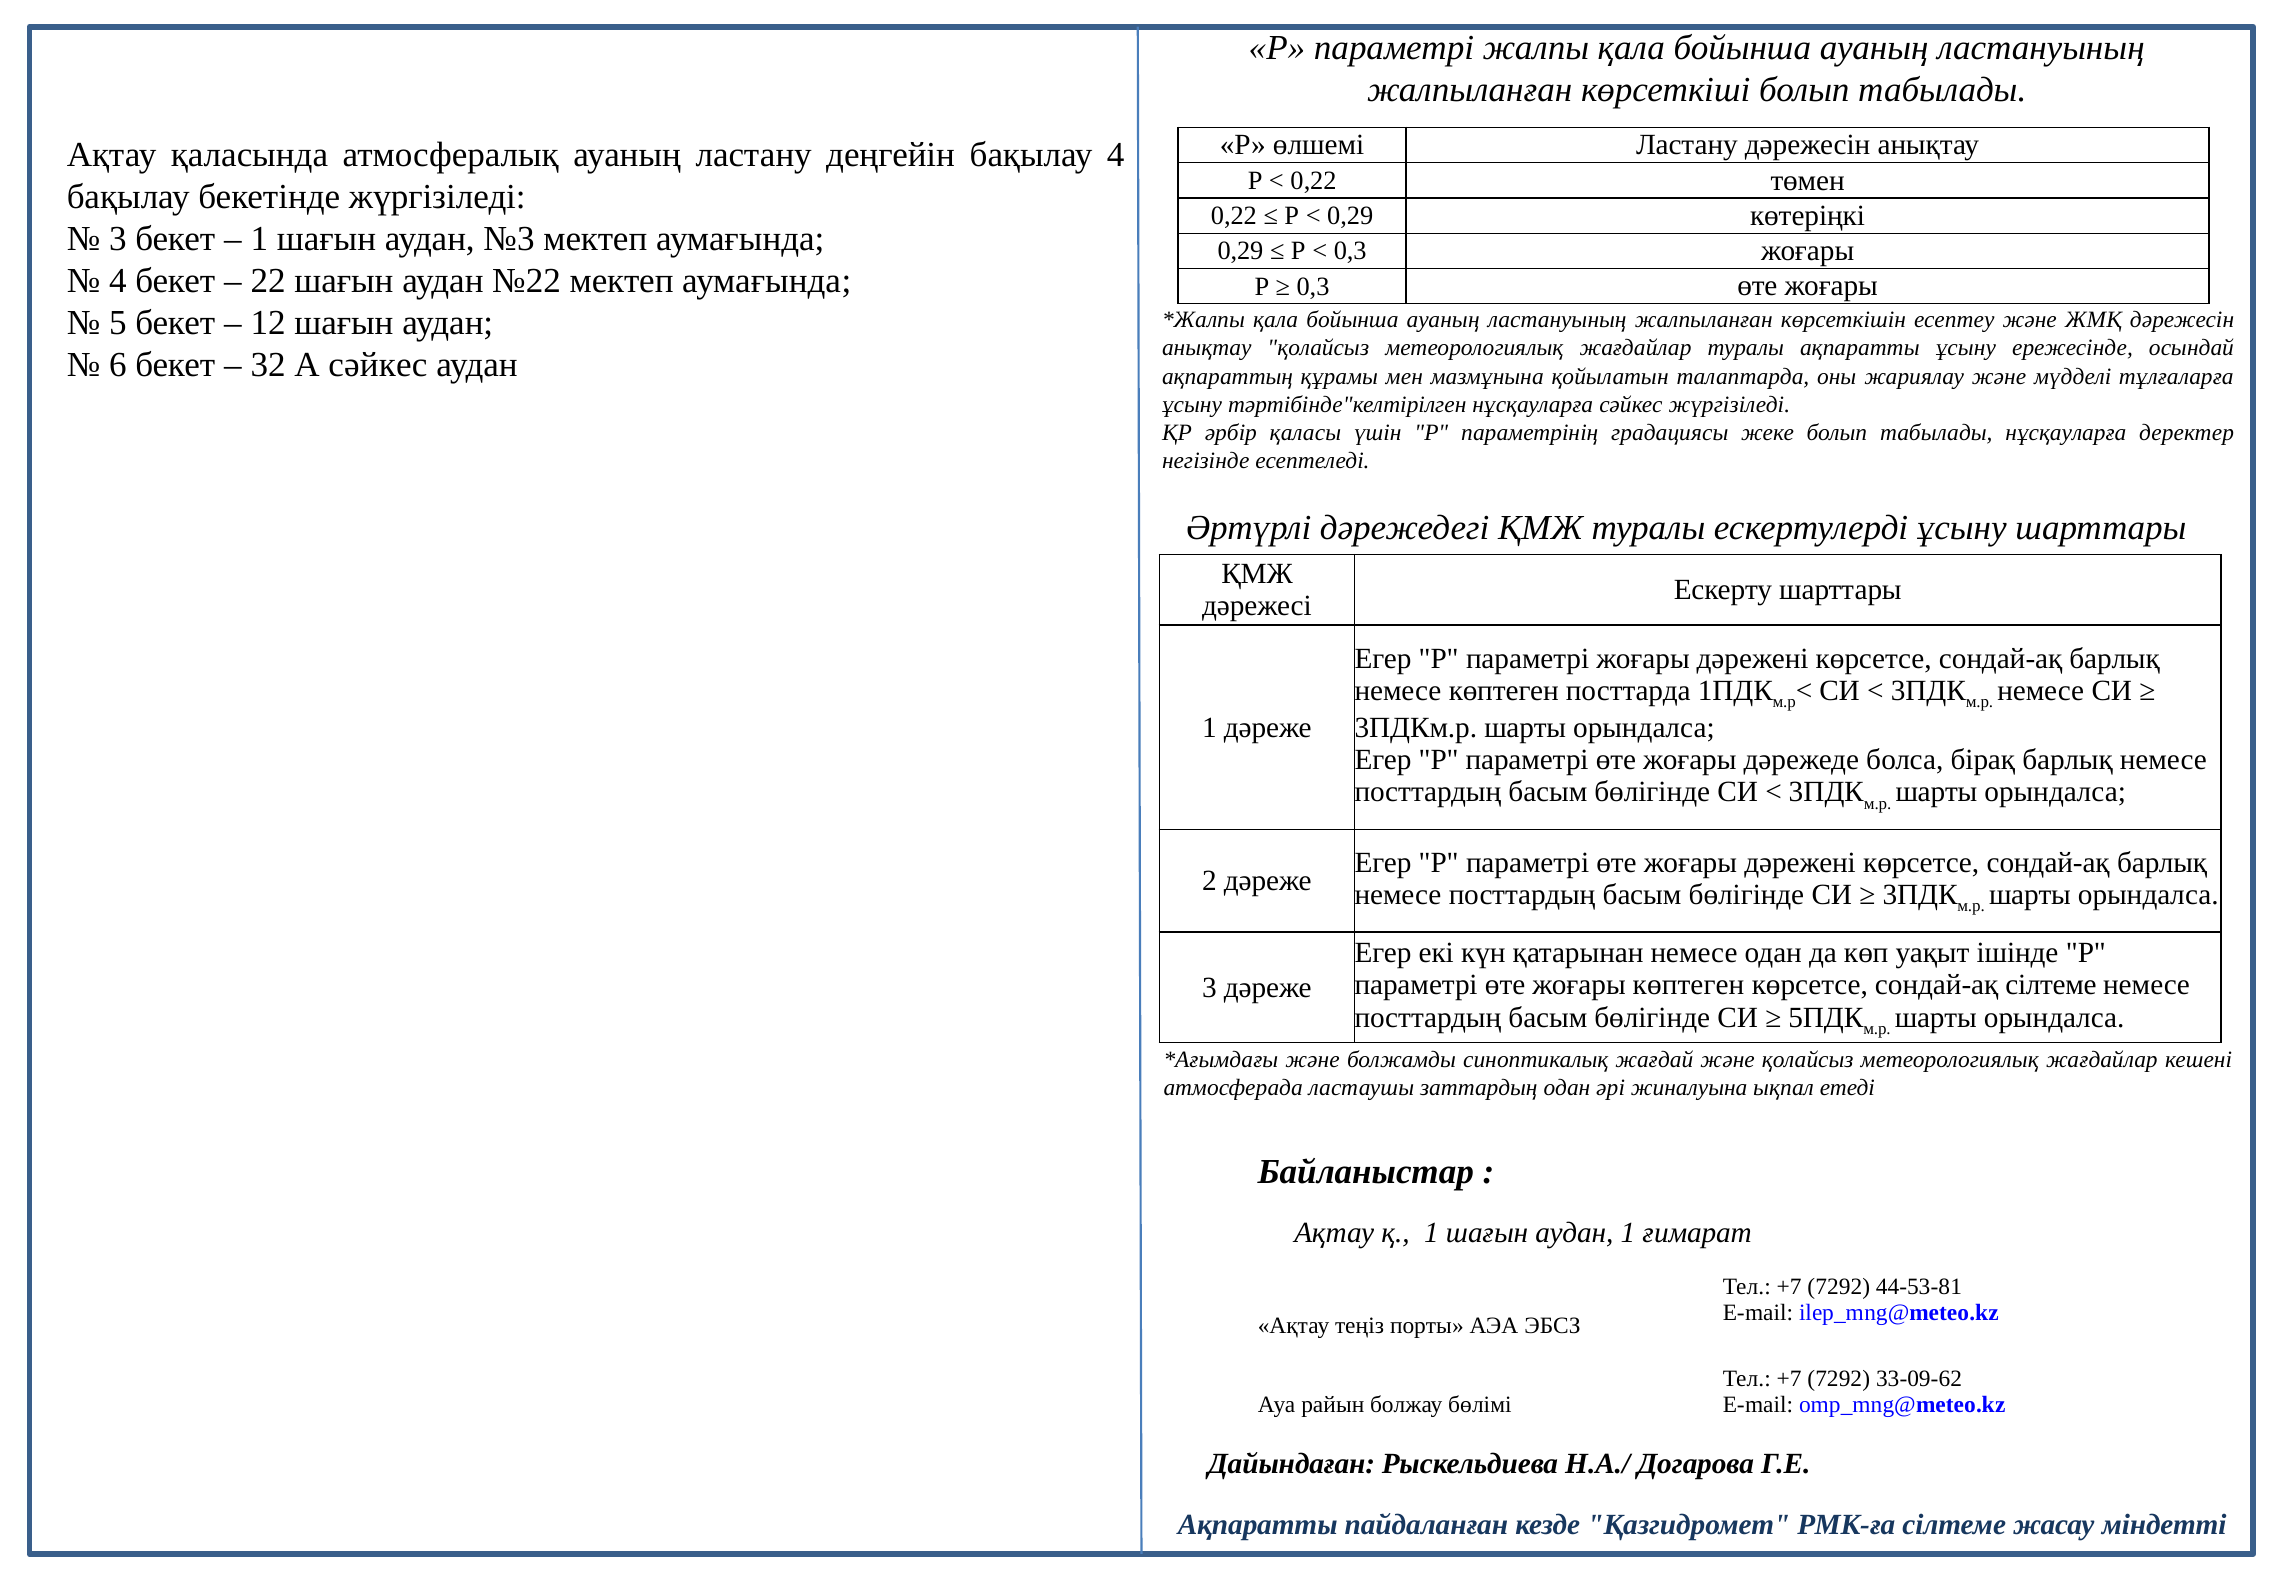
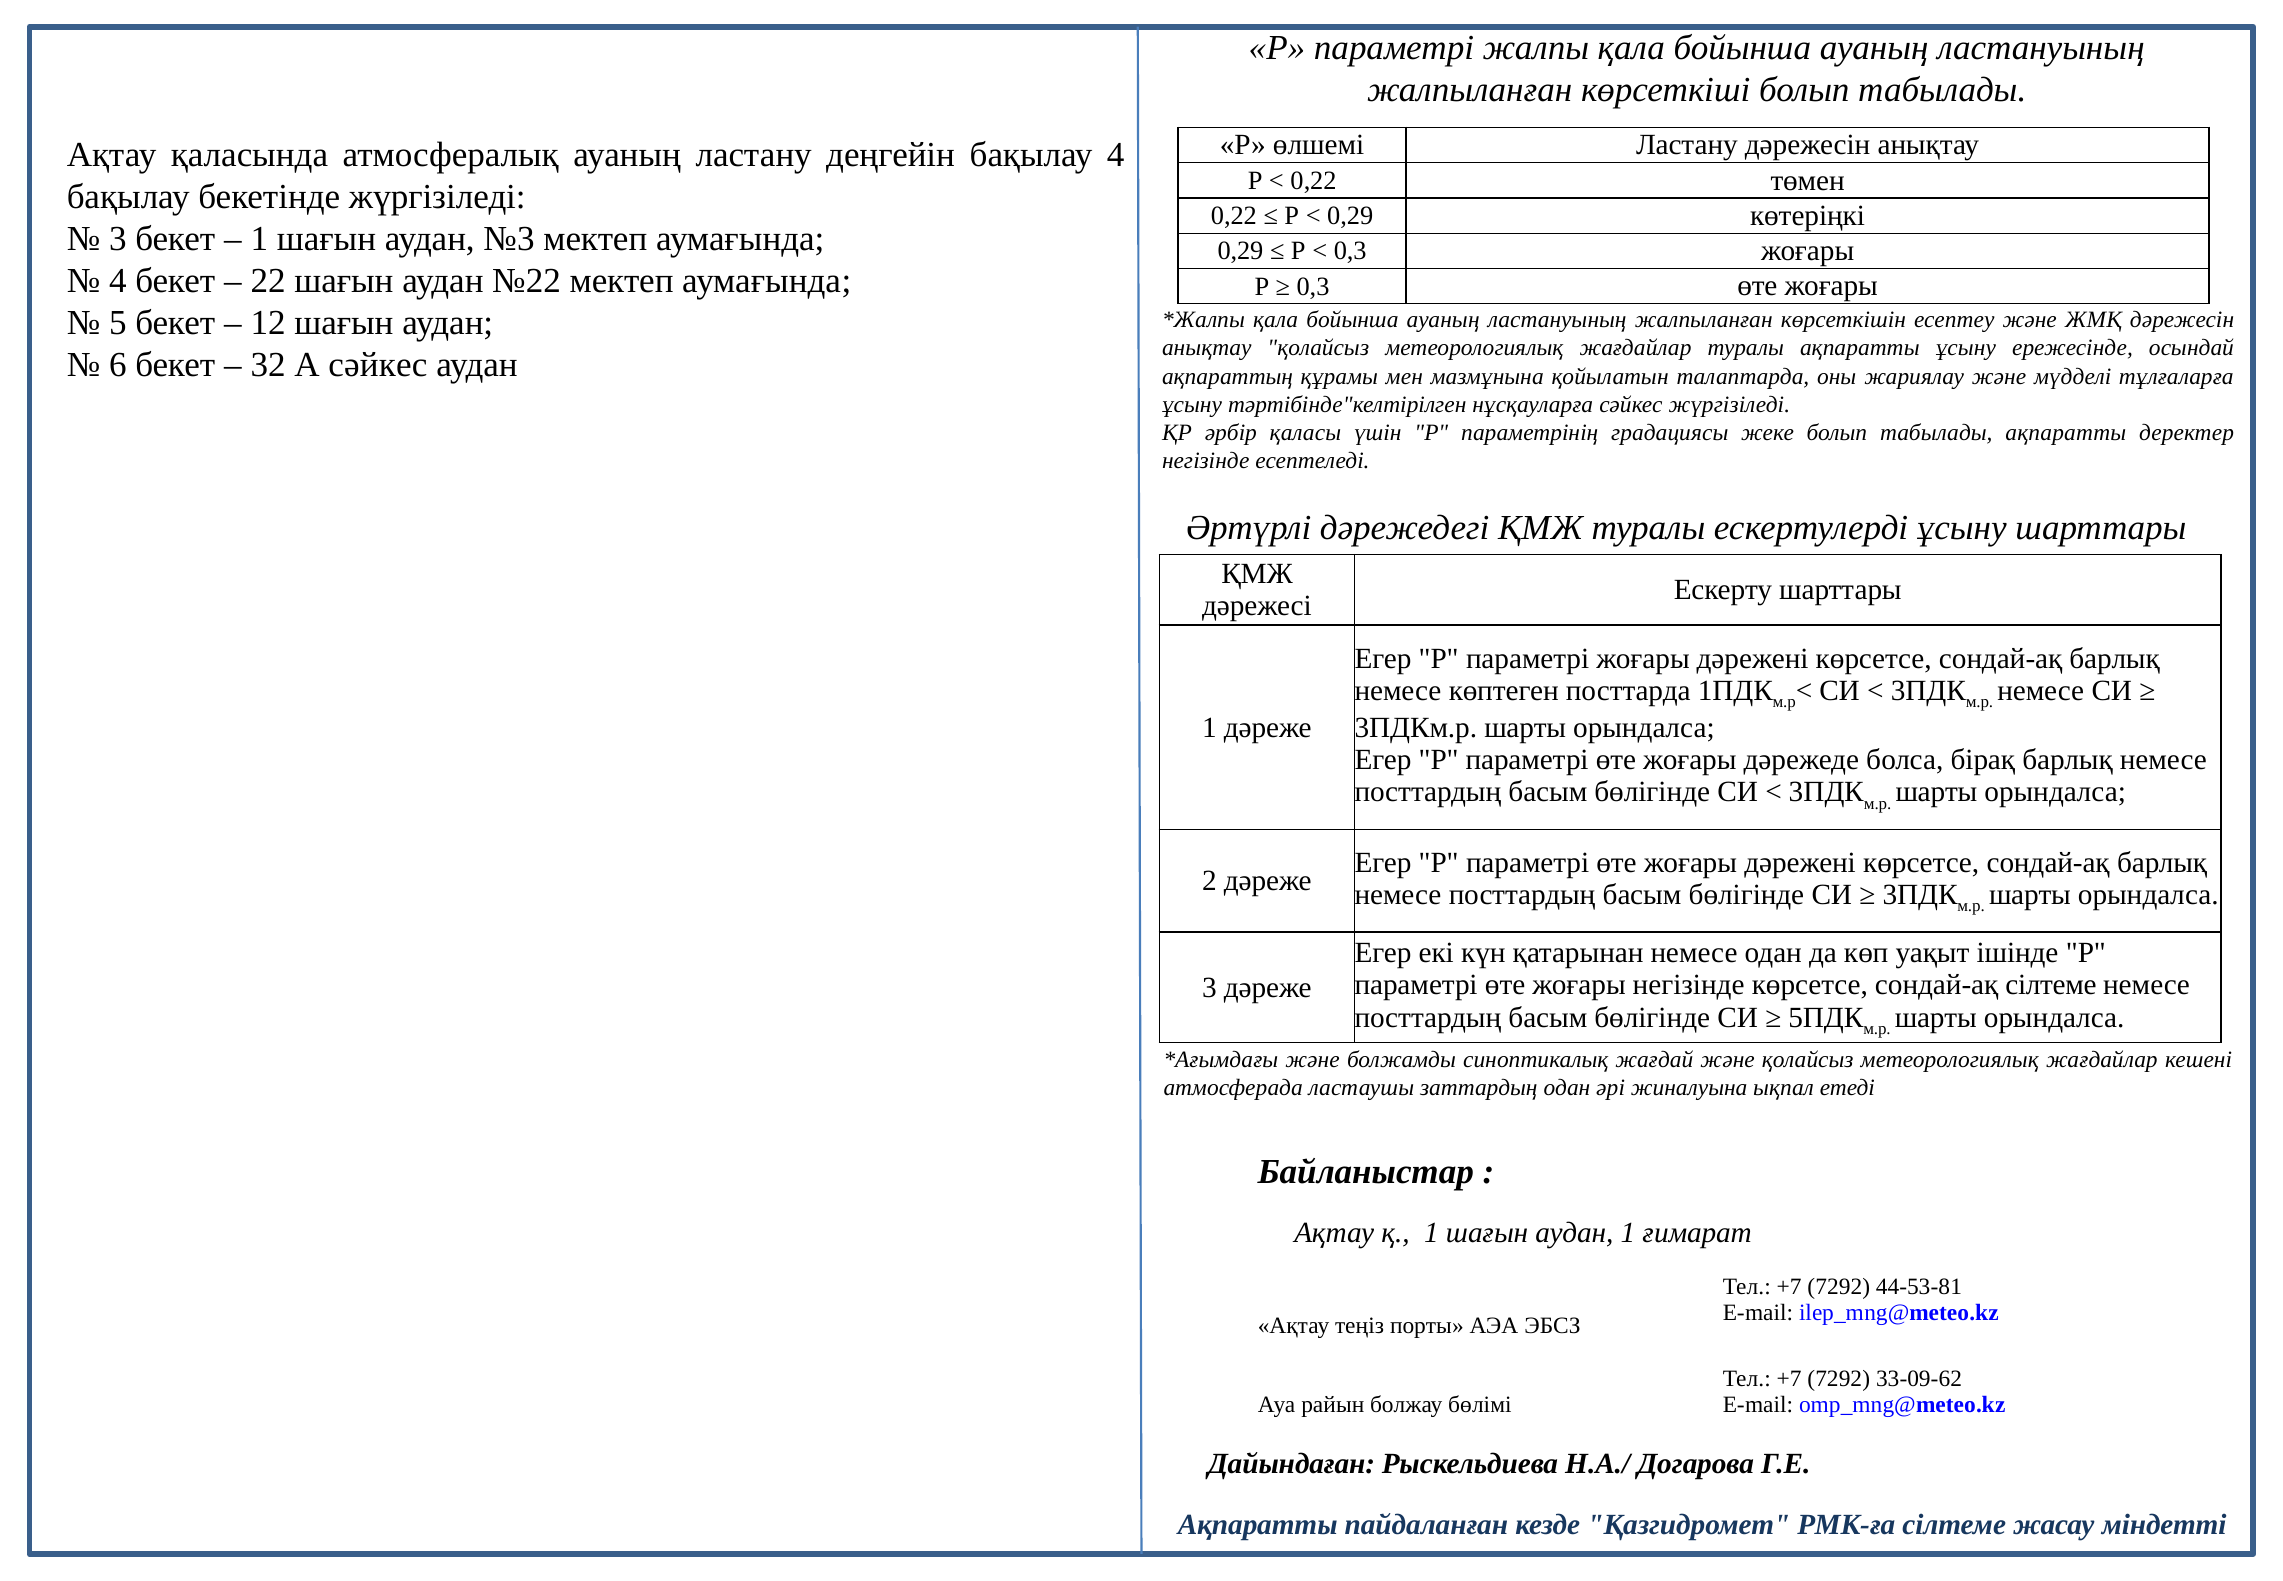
табылады нұсқауларға: нұсқауларға -> ақпаратты
жоғары көптеген: көптеген -> негізінде
